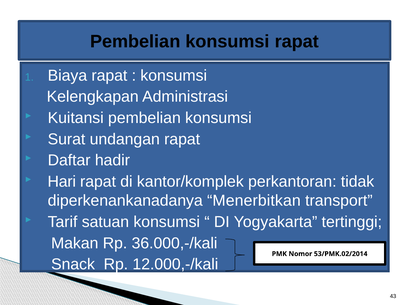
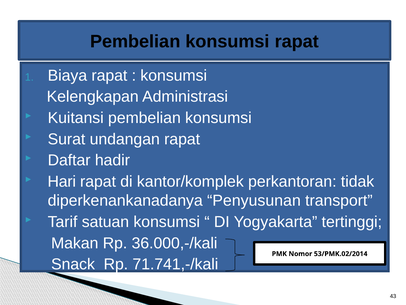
Menerbitkan: Menerbitkan -> Penyusunan
12.000,-/kali: 12.000,-/kali -> 71.741,-/kali
